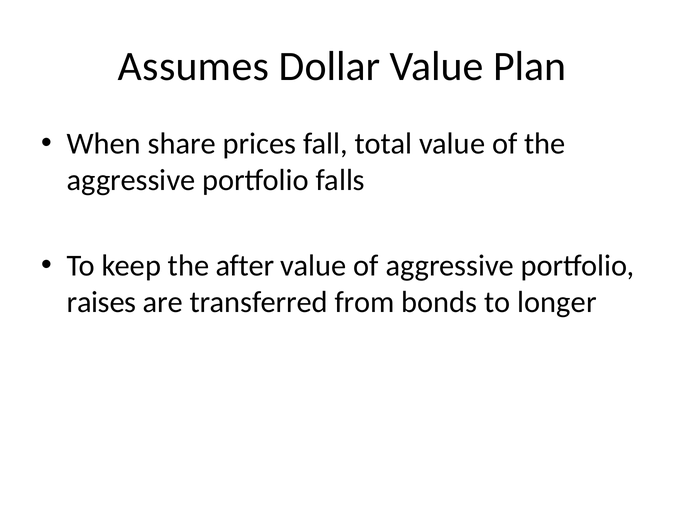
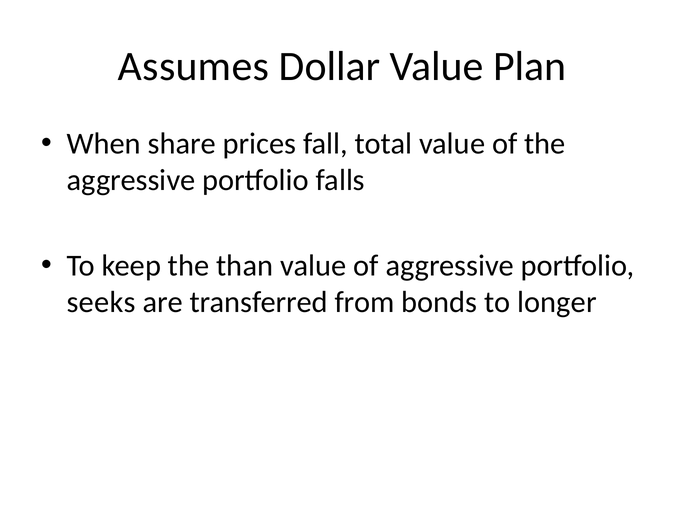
after: after -> than
raises: raises -> seeks
